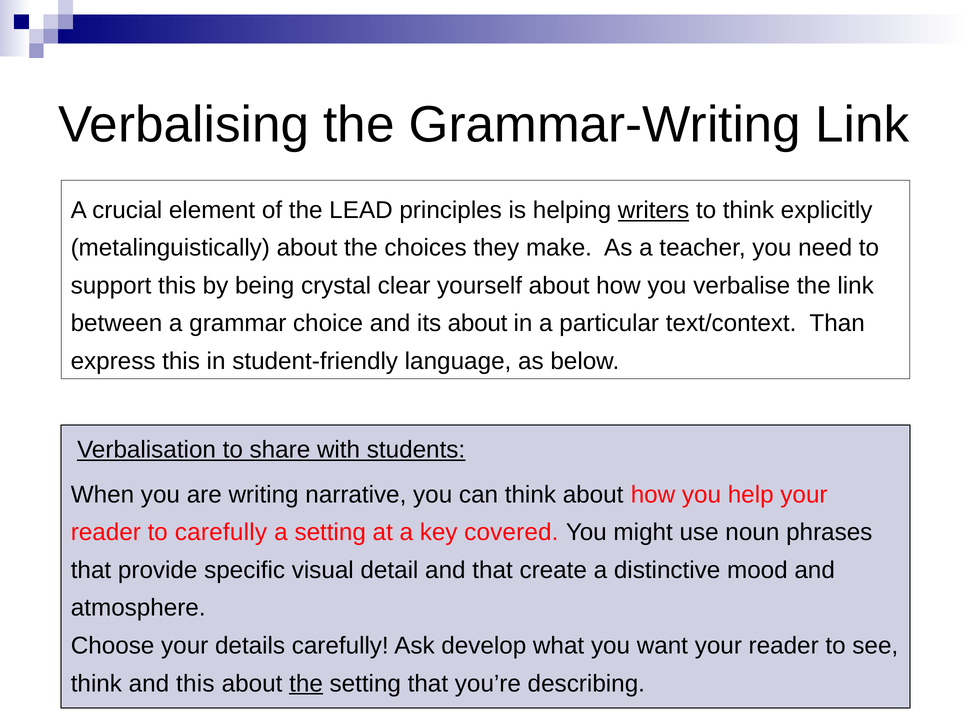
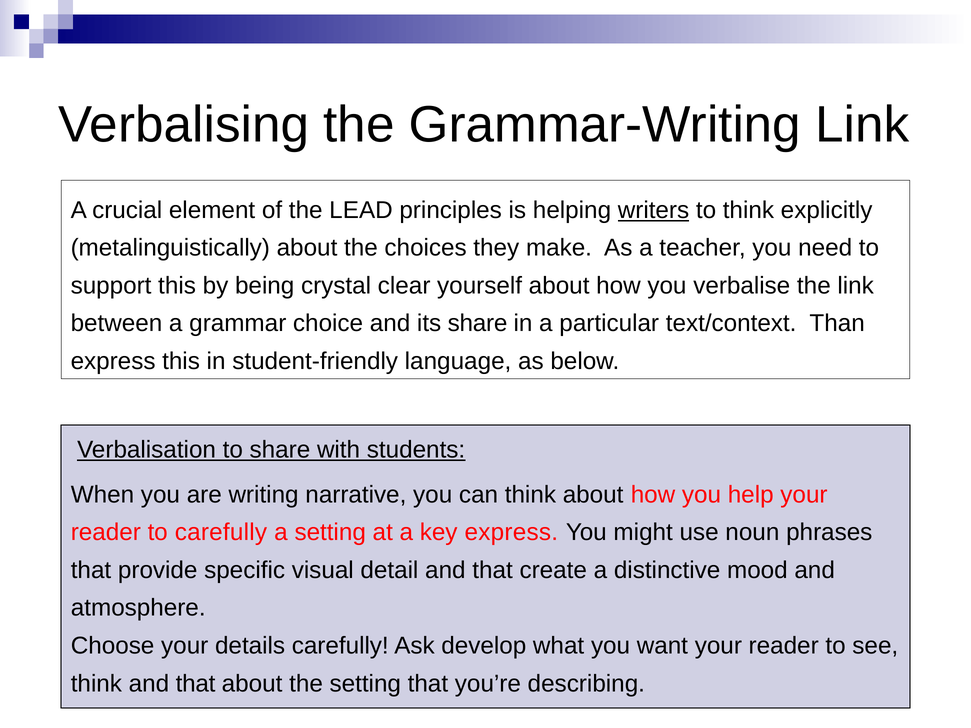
its about: about -> share
key covered: covered -> express
think and this: this -> that
the at (306, 684) underline: present -> none
